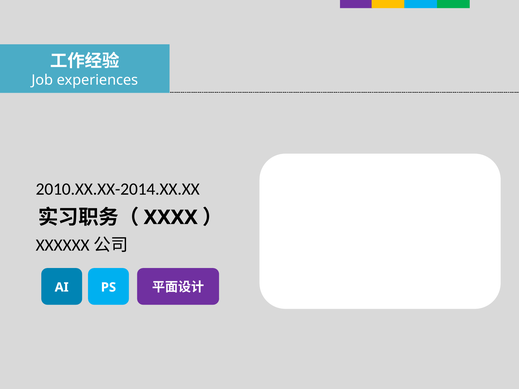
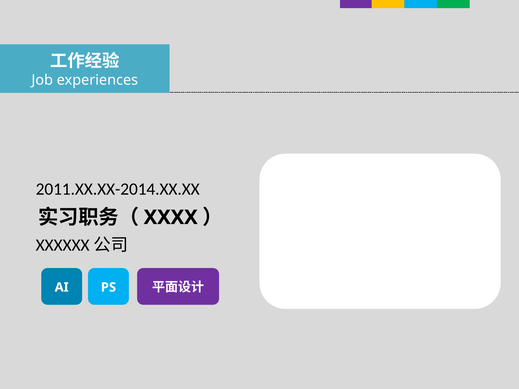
2010.XX.XX-2014.XX.XX: 2010.XX.XX-2014.XX.XX -> 2011.XX.XX-2014.XX.XX
